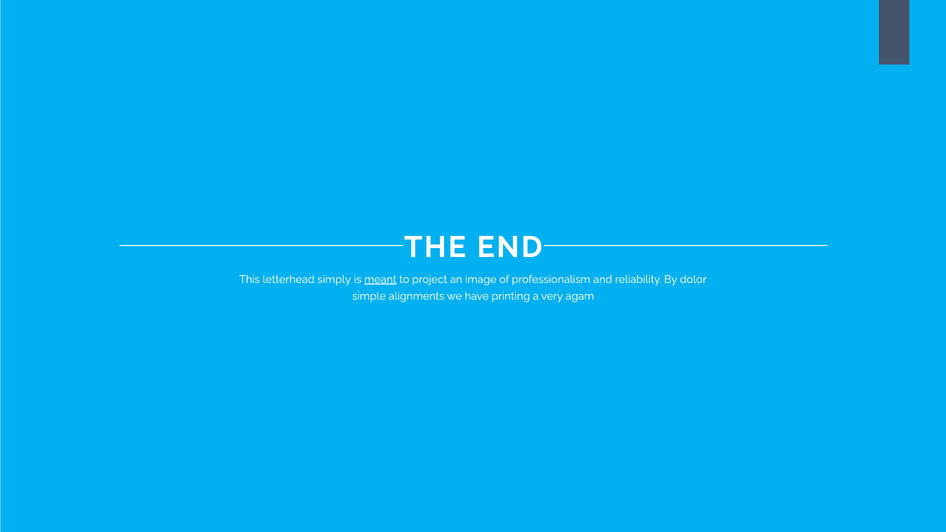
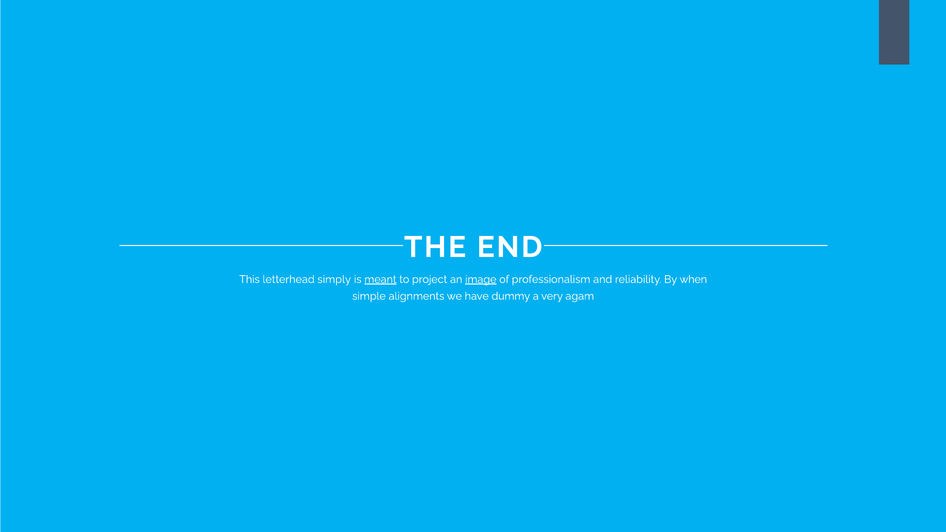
image underline: none -> present
dolor: dolor -> when
printing: printing -> dummy
